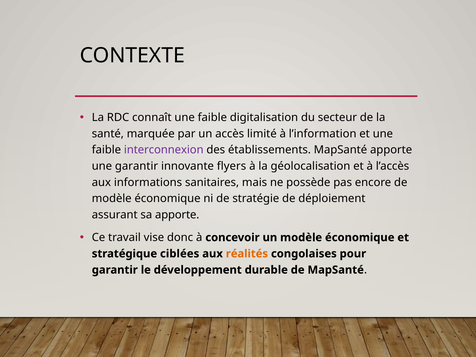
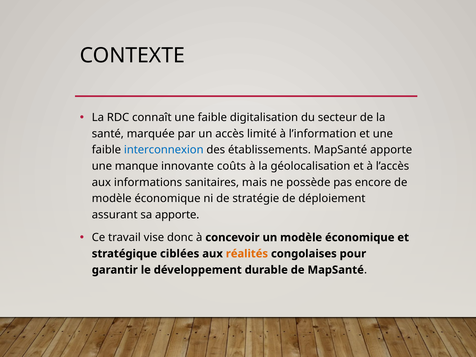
interconnexion colour: purple -> blue
une garantir: garantir -> manque
flyers: flyers -> coûts
